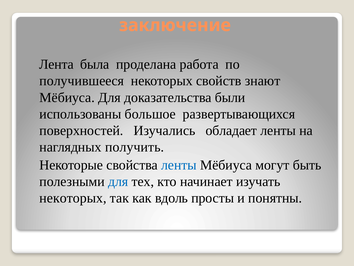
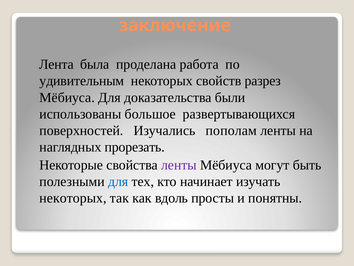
получившееся: получившееся -> удивительным
знают: знают -> разрез
обладает: обладает -> пополам
получить: получить -> прорезать
ленты at (179, 165) colour: blue -> purple
